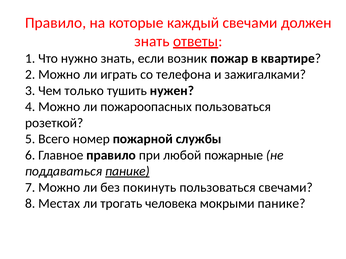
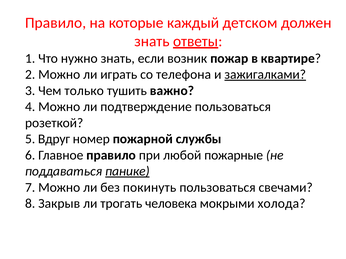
каждый свечами: свечами -> детском
зажигалками underline: none -> present
нужен: нужен -> важно
пожароопасных: пожароопасных -> подтверждение
Всего: Всего -> Вдруг
Местах: Местах -> Закрыв
мокрыми панике: панике -> холода
